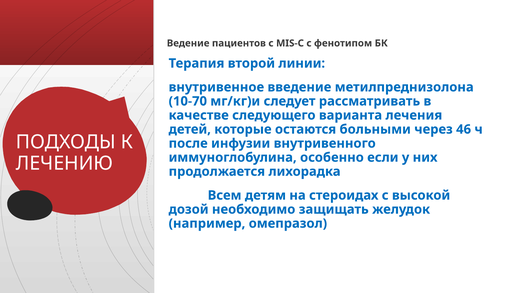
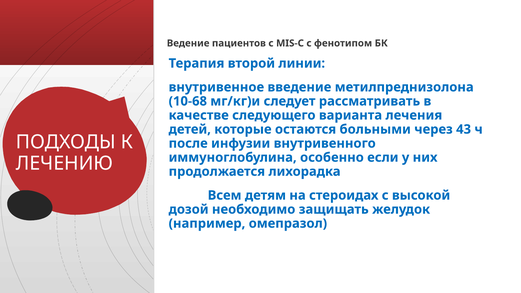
10-70: 10-70 -> 10-68
46: 46 -> 43
